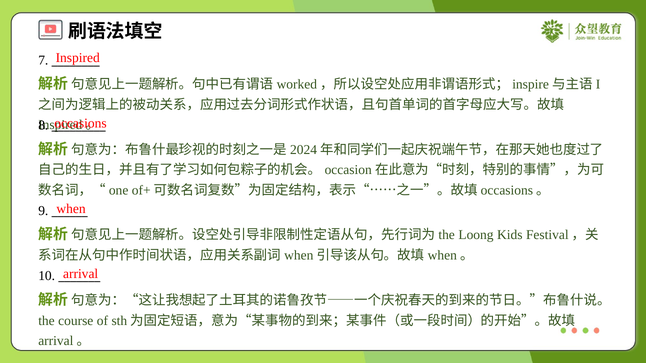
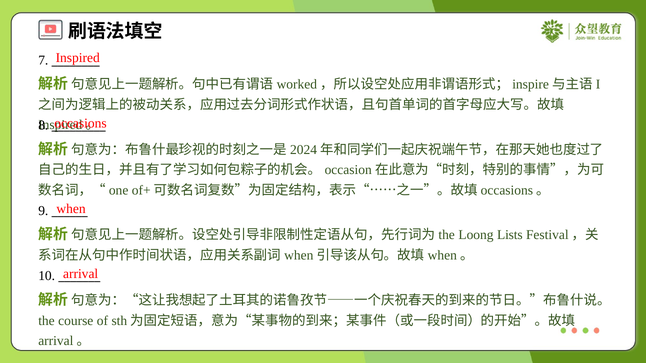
Kids: Kids -> Lists
